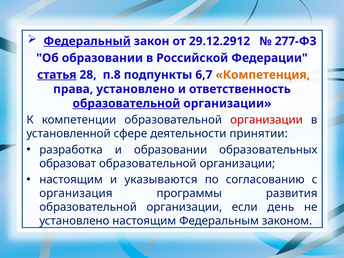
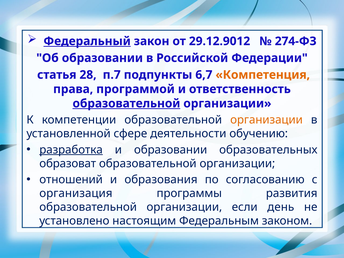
29.12.2912: 29.12.2912 -> 29.12.9012
277-ФЗ: 277-ФЗ -> 274-ФЗ
статья underline: present -> none
п.8: п.8 -> п.7
права установлено: установлено -> программой
организации at (266, 120) colour: red -> orange
принятии: принятии -> обучению
разработка underline: none -> present
настоящим at (71, 180): настоящим -> отношений
указываются: указываются -> образования
